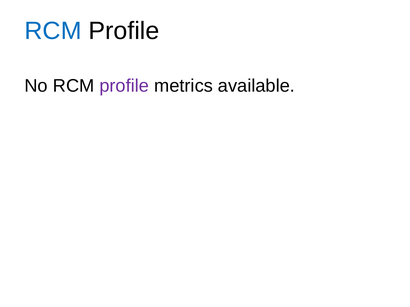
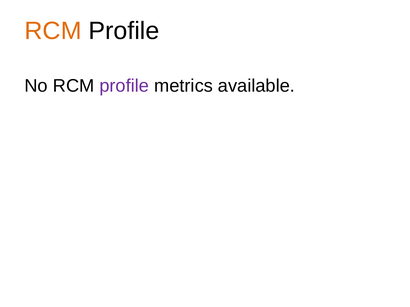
RCM at (53, 31) colour: blue -> orange
